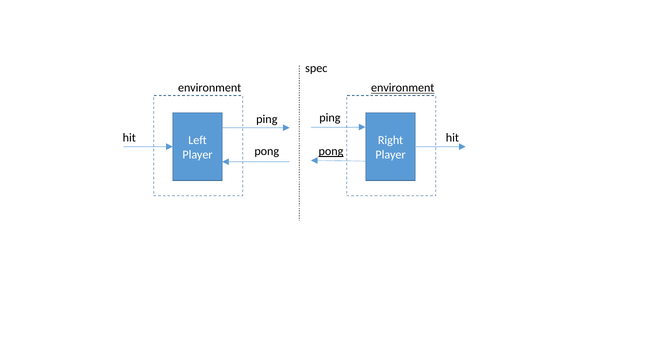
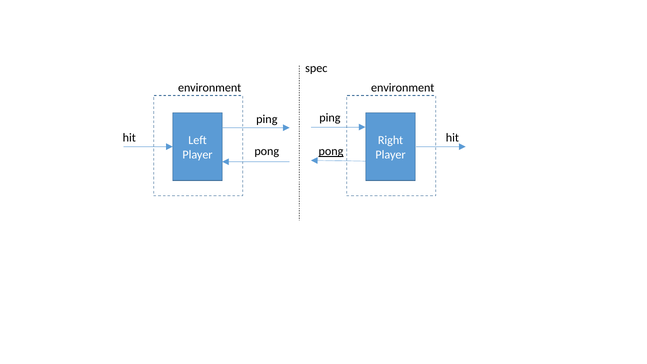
environment at (403, 88) underline: present -> none
